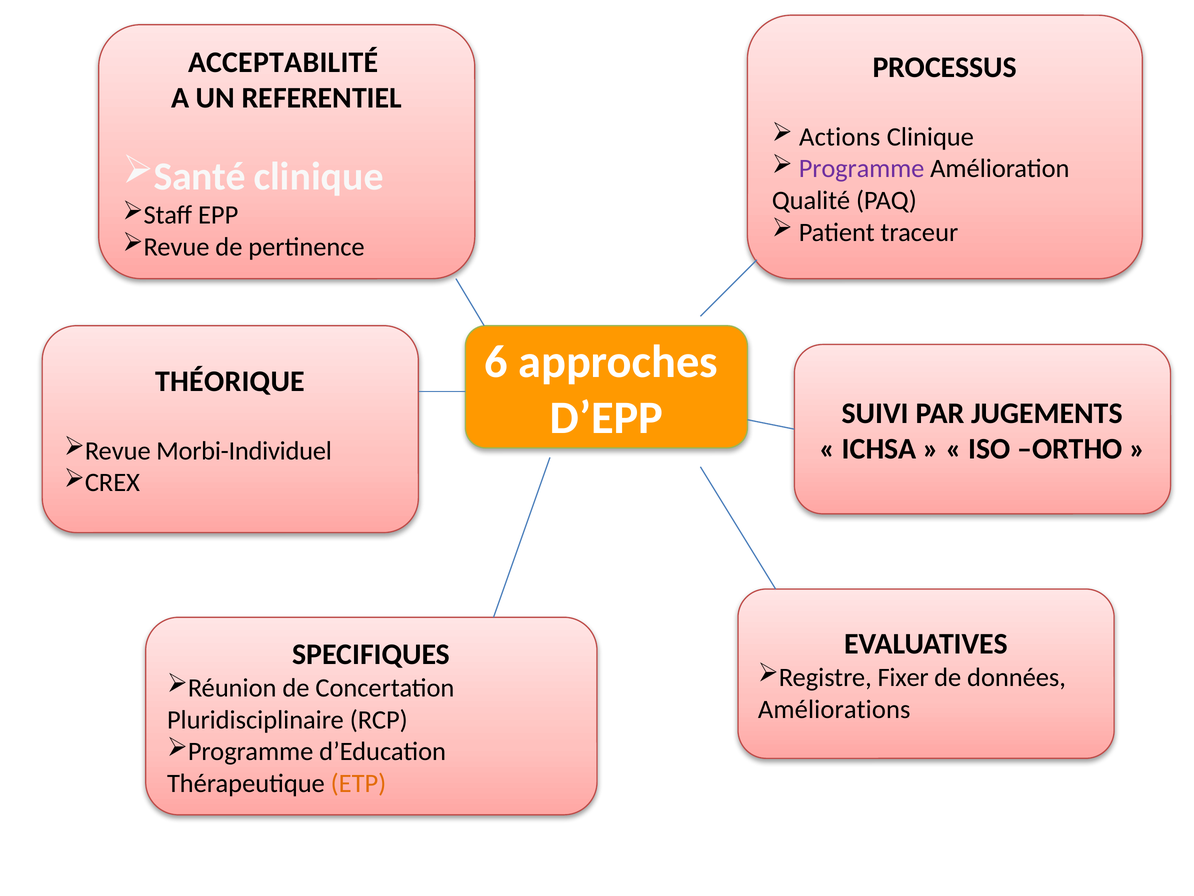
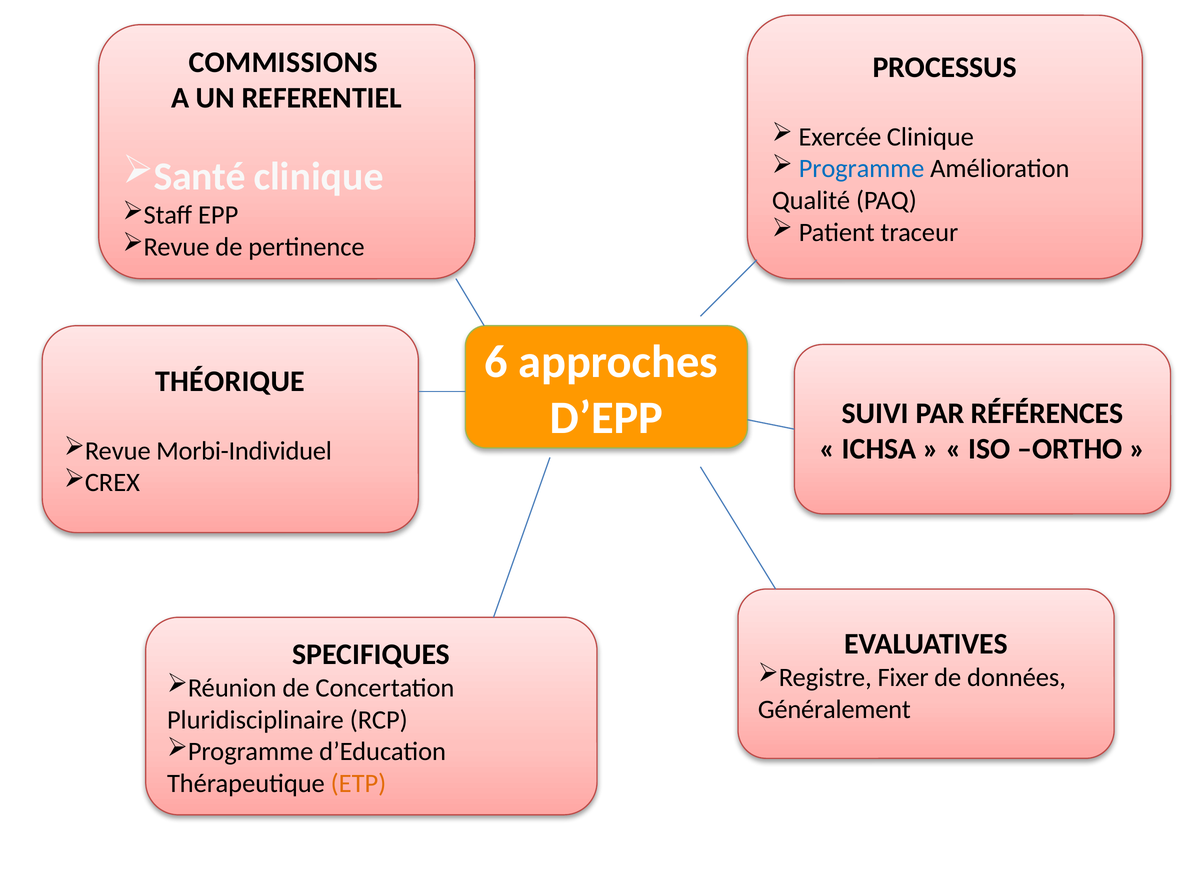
ACCEPTABILITÉ: ACCEPTABILITÉ -> COMMISSIONS
Actions: Actions -> Exercée
Programme colour: purple -> blue
JUGEMENTS: JUGEMENTS -> RÉFÉRENCES
Améliorations: Améliorations -> Généralement
